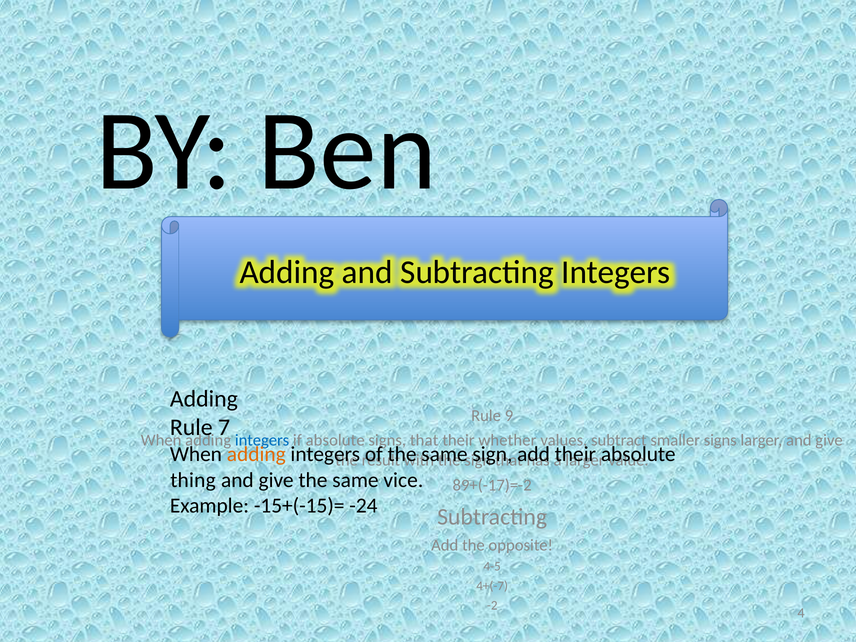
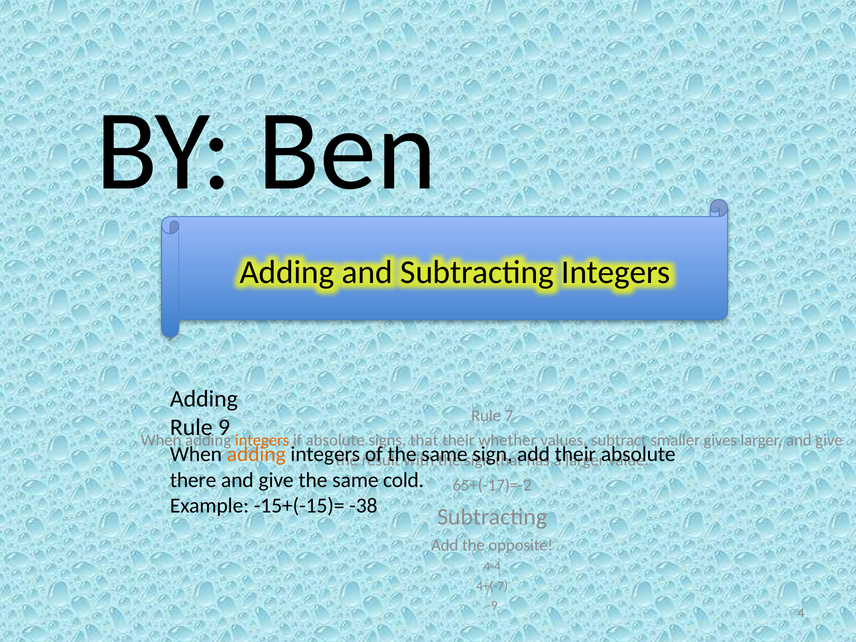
9: 9 -> 7
7: 7 -> 9
integers at (262, 440) colour: blue -> orange
smaller signs: signs -> gives
thing: thing -> there
vice: vice -> cold
89+(-17)=-2: 89+(-17)=-2 -> 65+(-17)=-2
-24: -24 -> -38
4-5: 4-5 -> 4-4
-2: -2 -> -9
